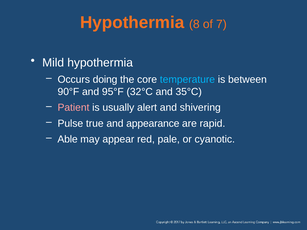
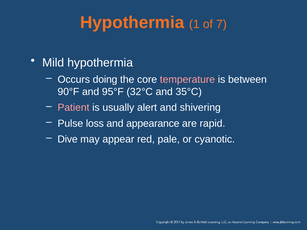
8: 8 -> 1
temperature colour: light blue -> pink
true: true -> loss
Able: Able -> Dive
